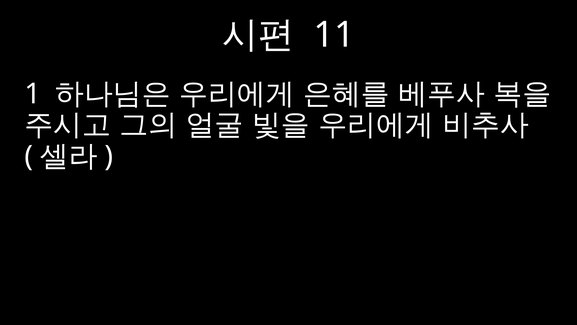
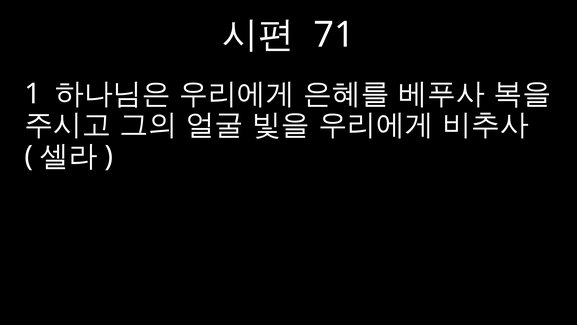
11: 11 -> 71
